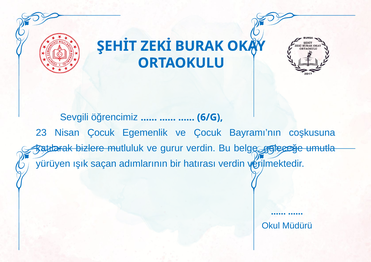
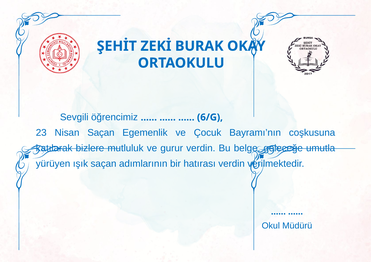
Nisan Çocuk: Çocuk -> Saçan
